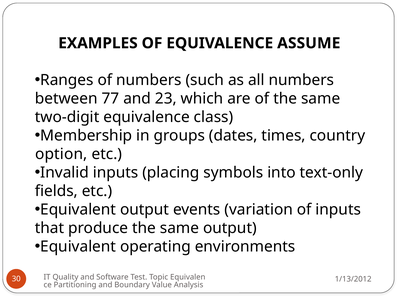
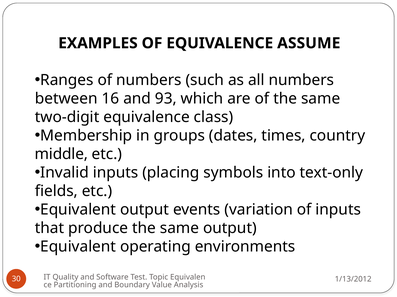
77: 77 -> 16
23: 23 -> 93
option: option -> middle
